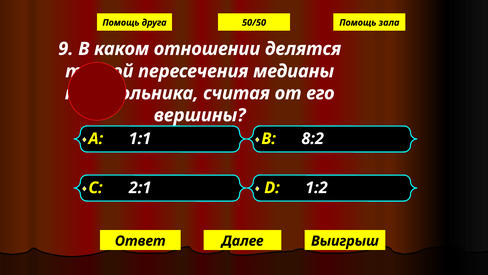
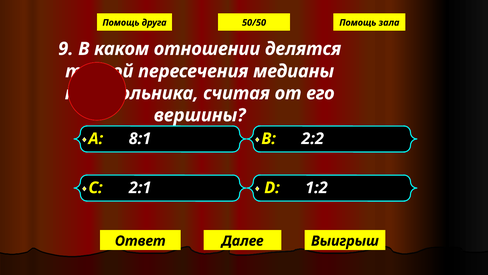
1:1: 1:1 -> 8:1
8:2: 8:2 -> 2:2
